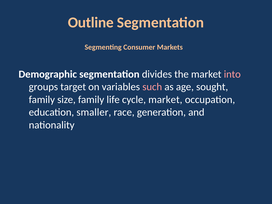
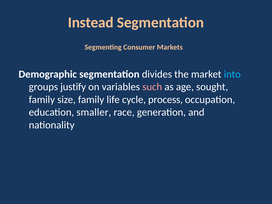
Outline: Outline -> Instead
into colour: pink -> light blue
target: target -> justify
cycle market: market -> process
